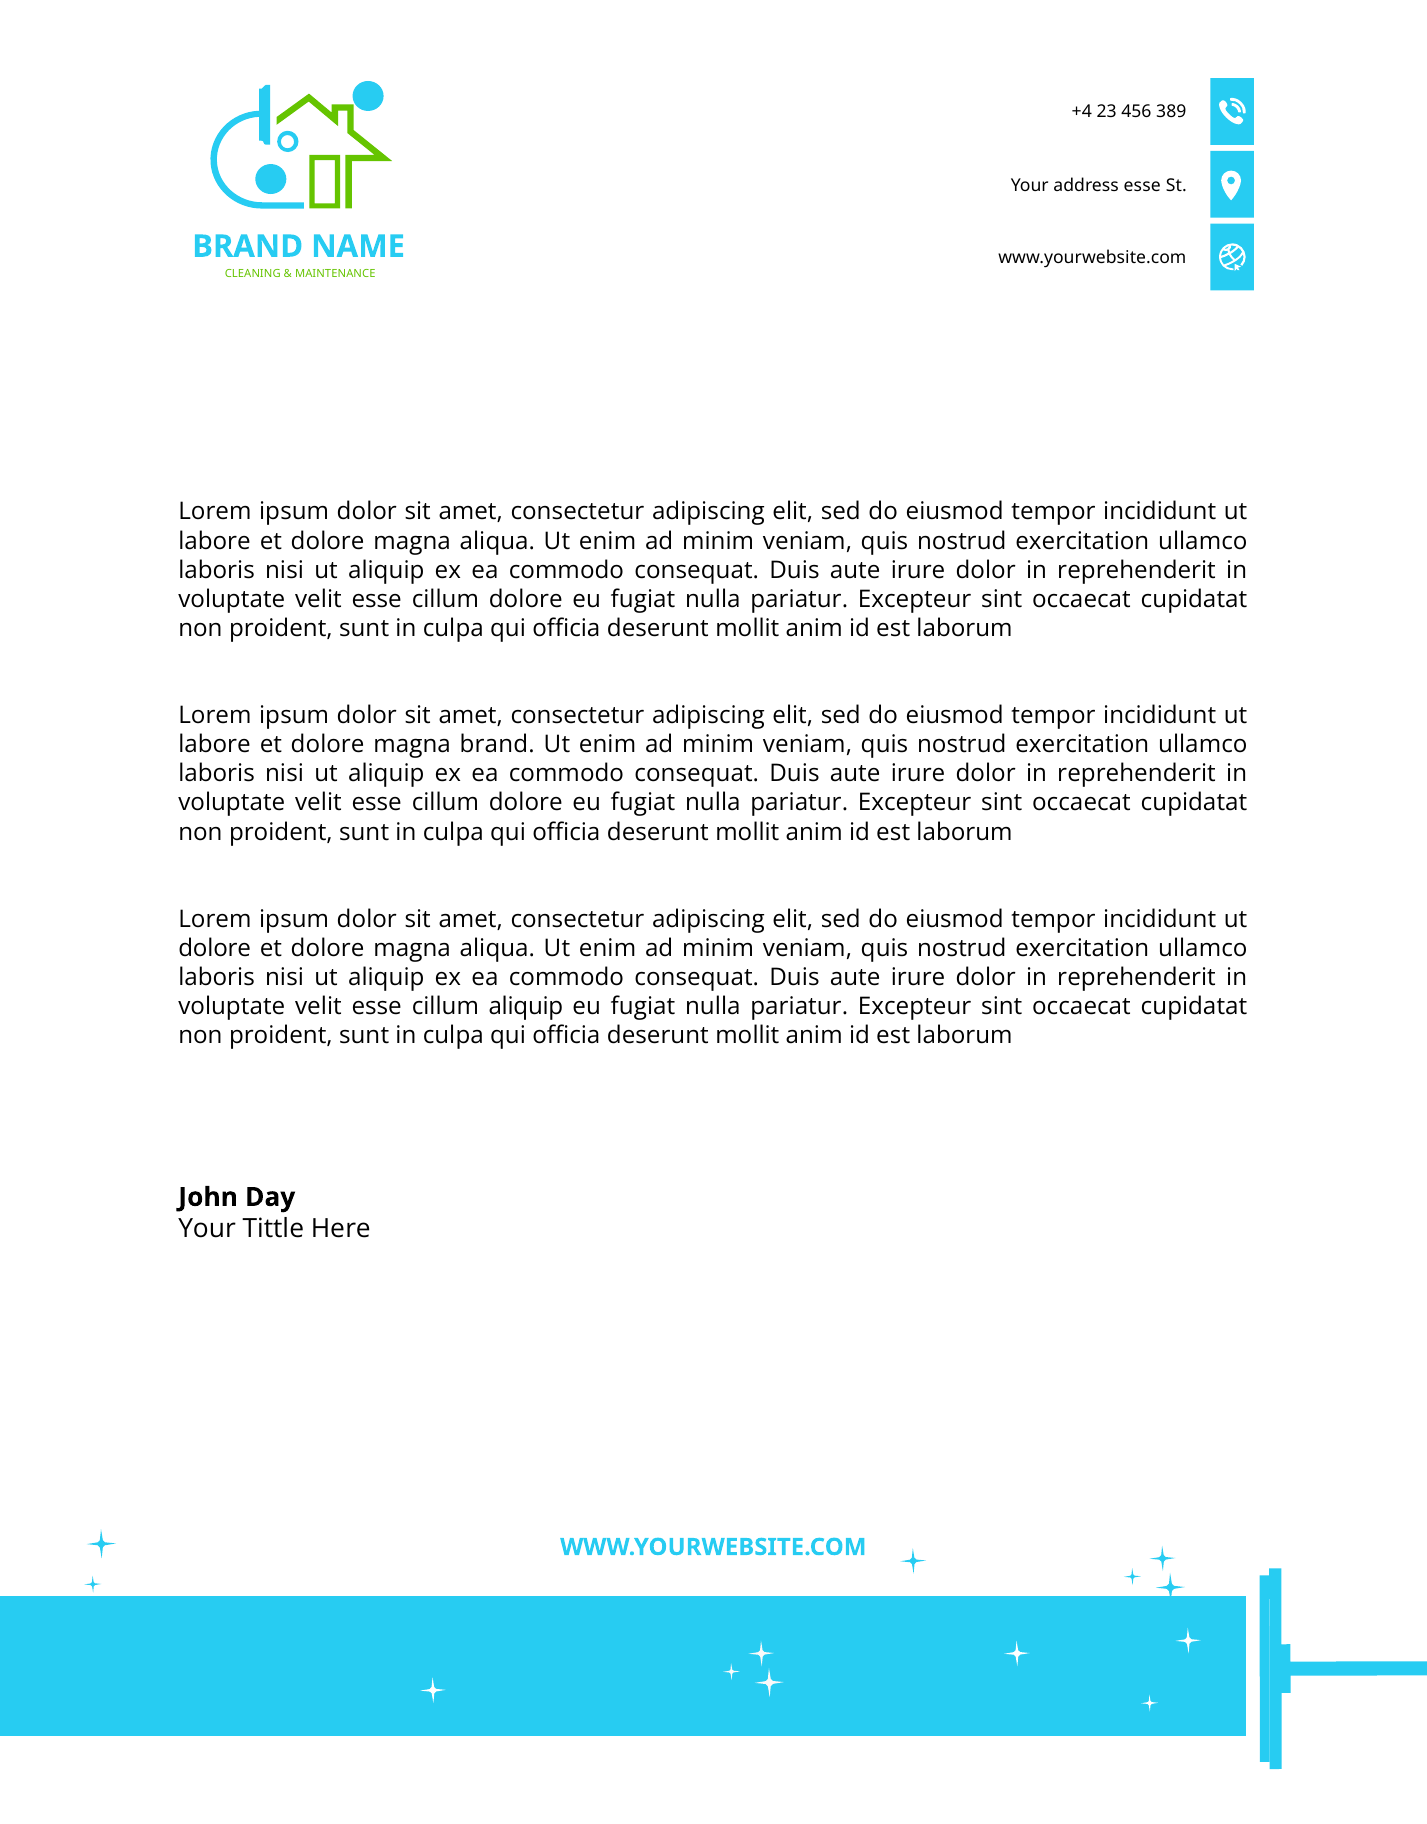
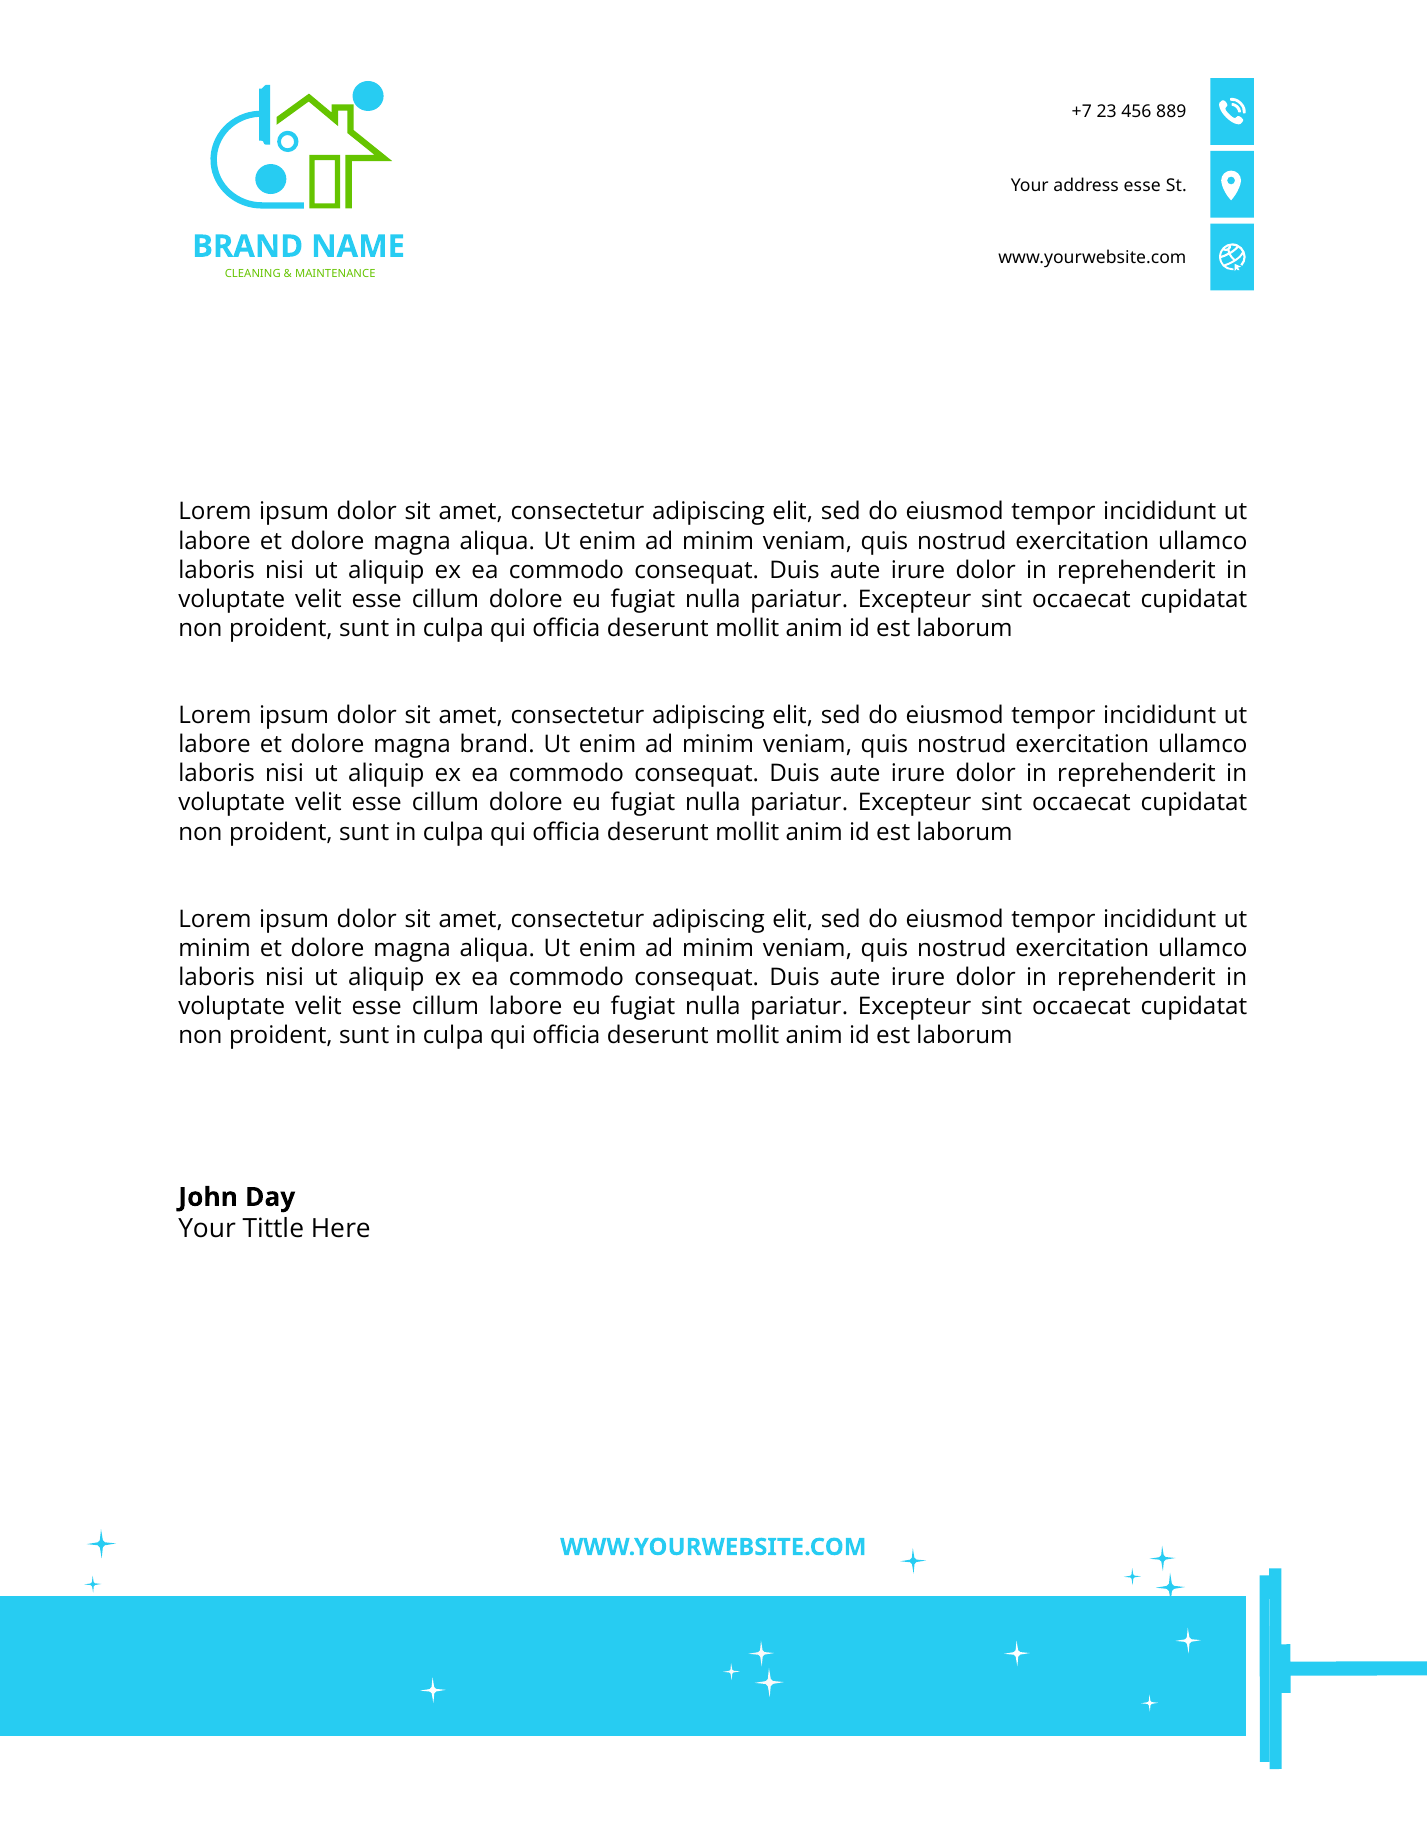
+4: +4 -> +7
389: 389 -> 889
dolore at (215, 948): dolore -> minim
cillum aliquip: aliquip -> labore
